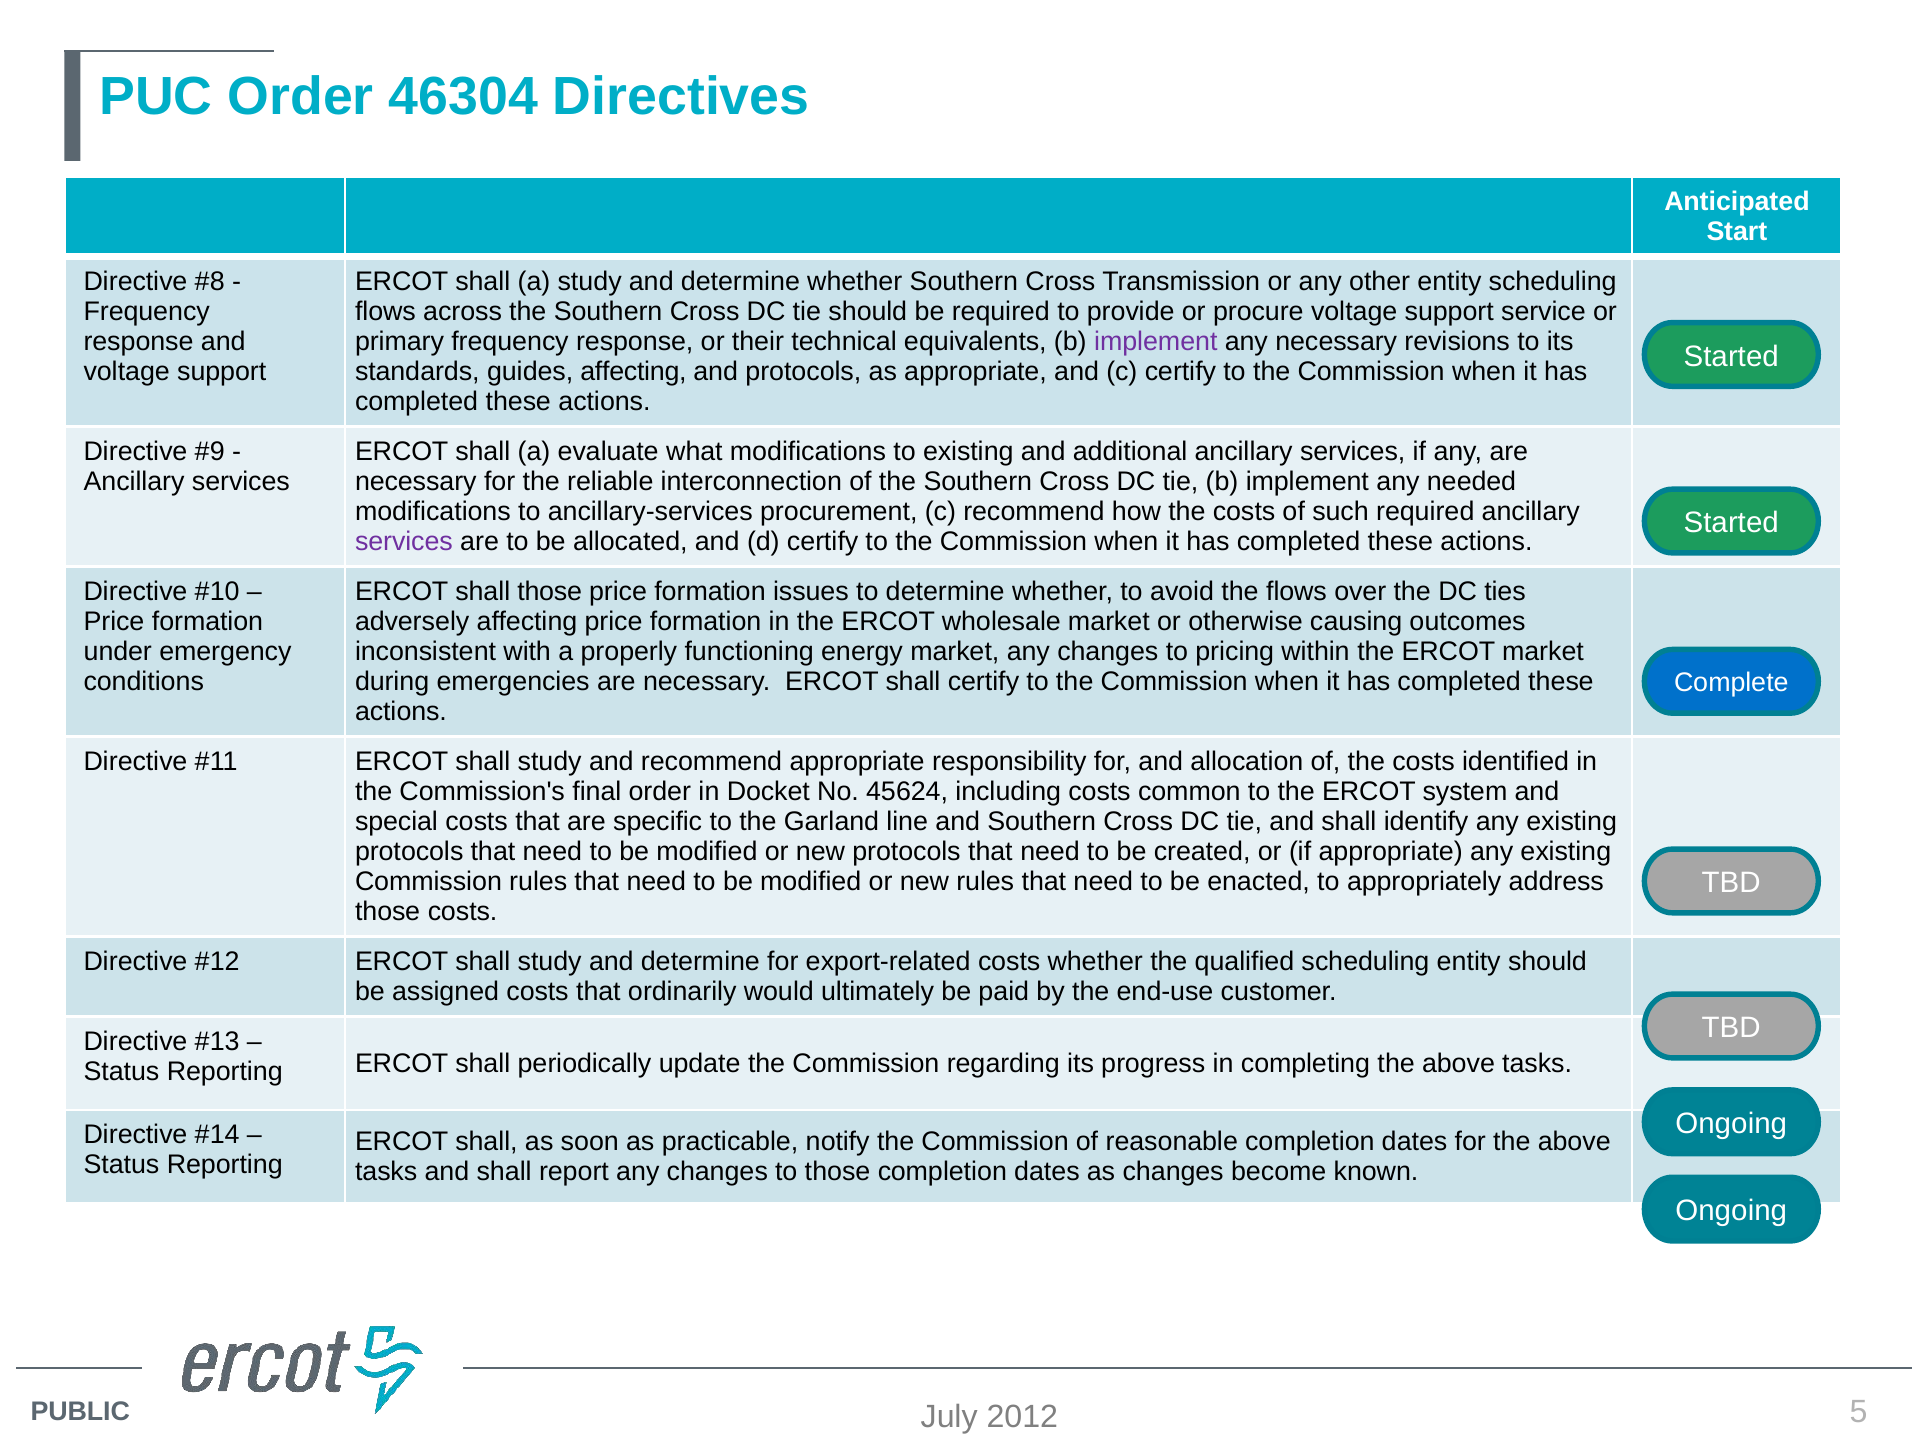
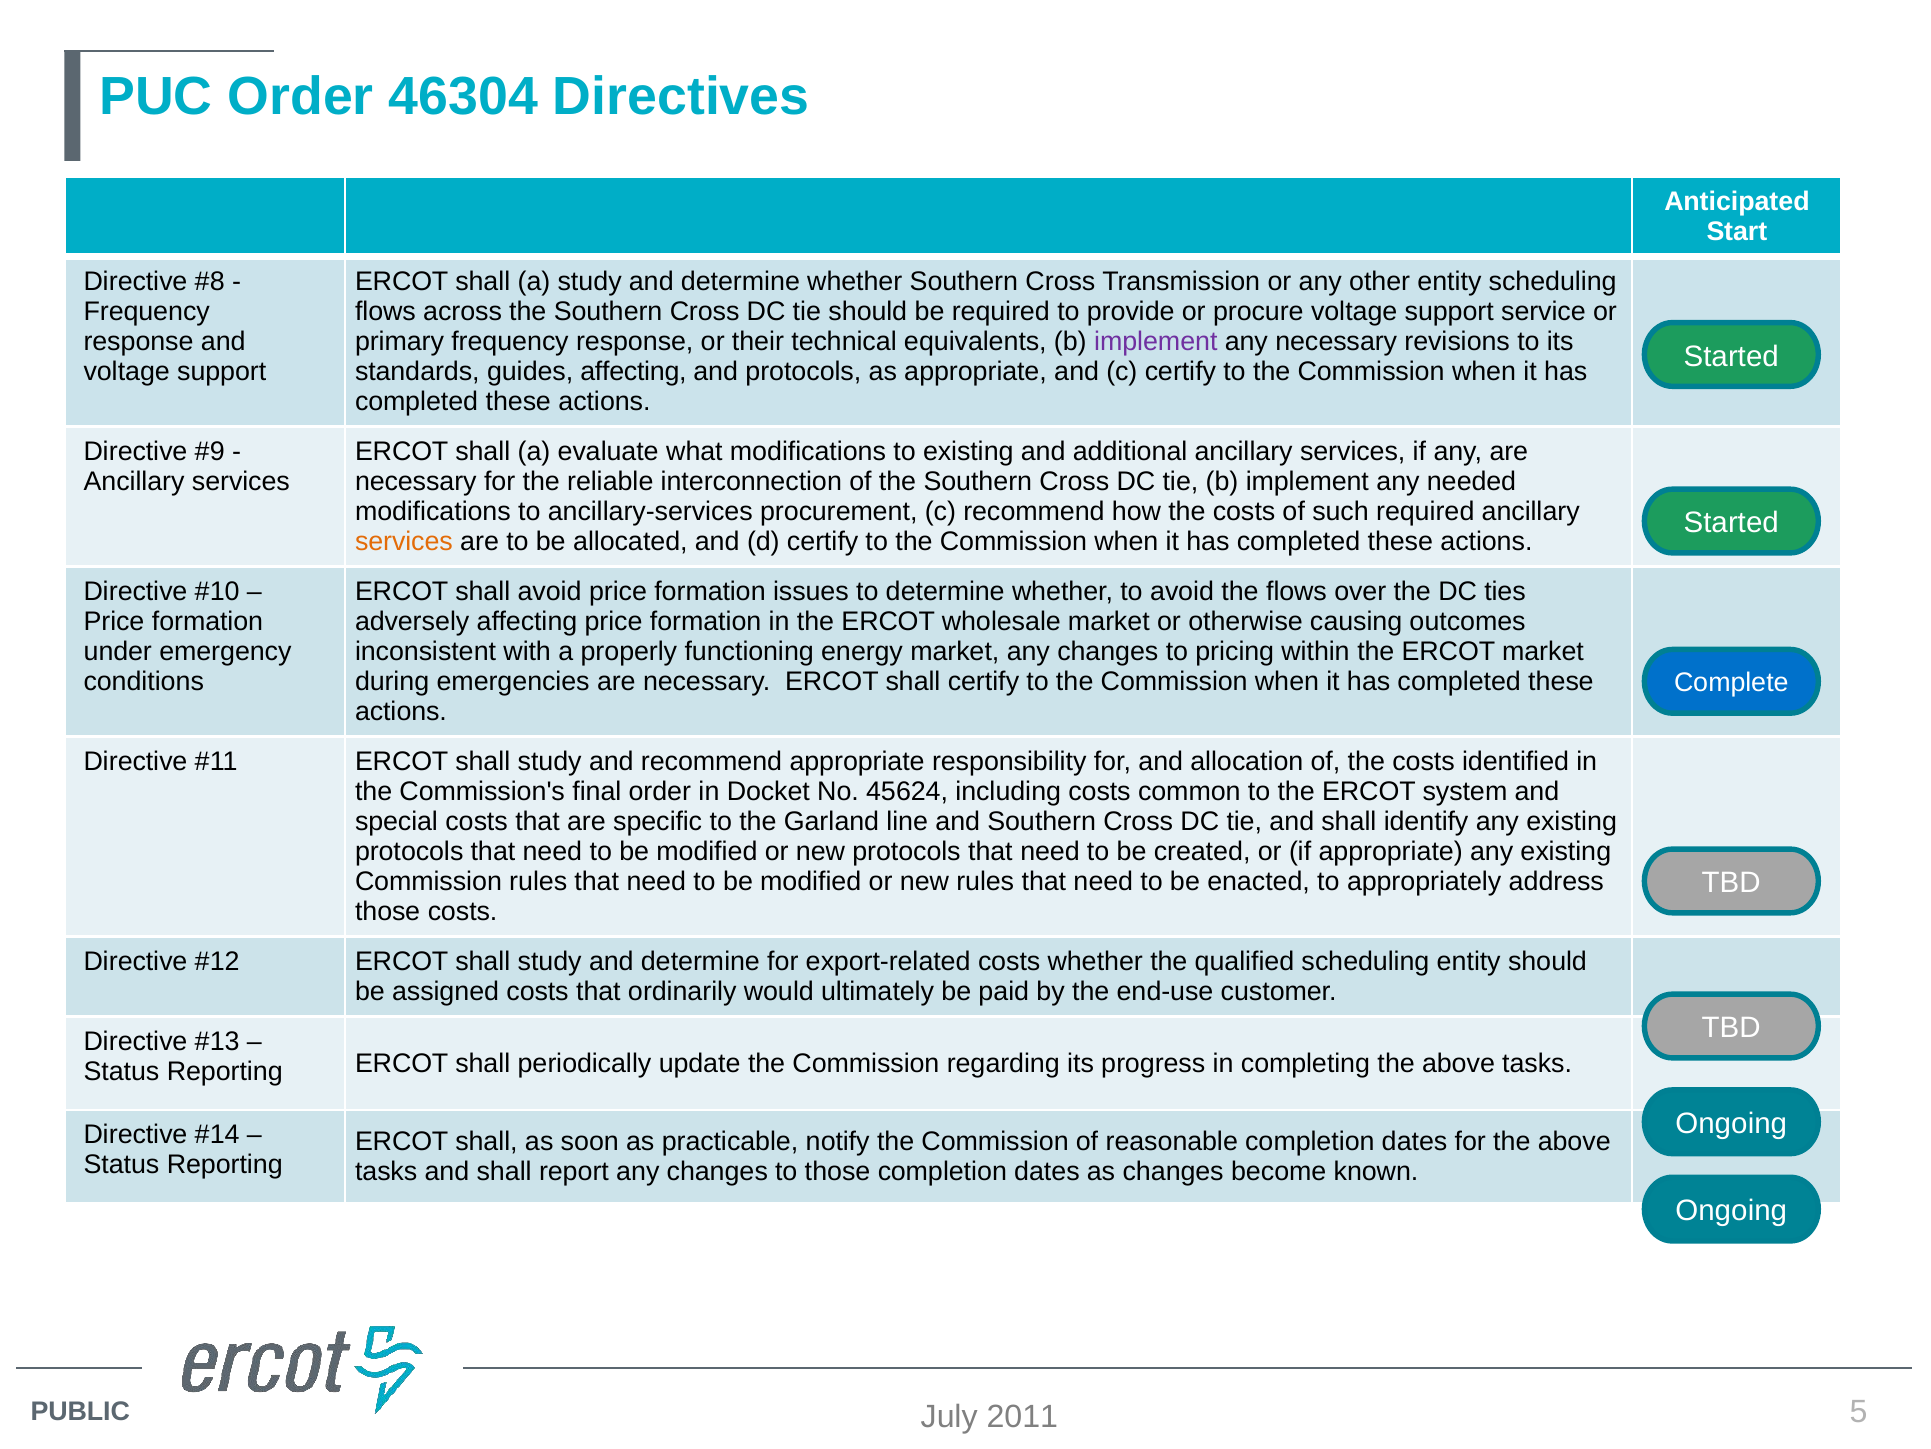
services at (404, 541) colour: purple -> orange
shall those: those -> avoid
2012: 2012 -> 2011
